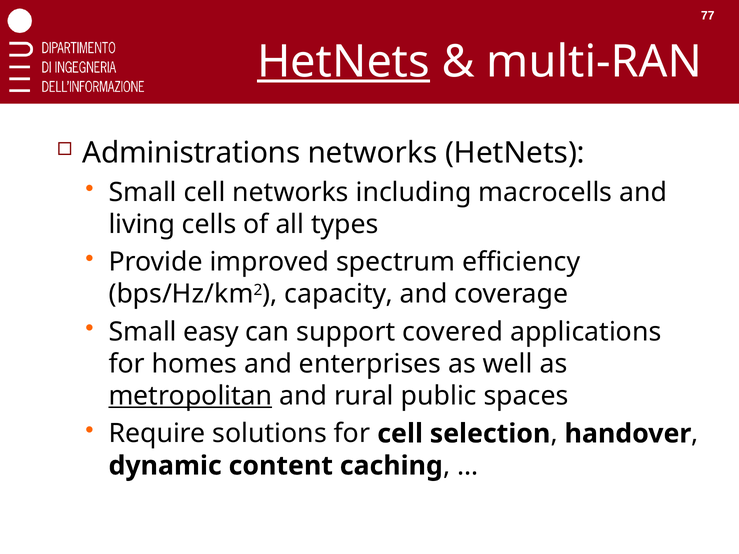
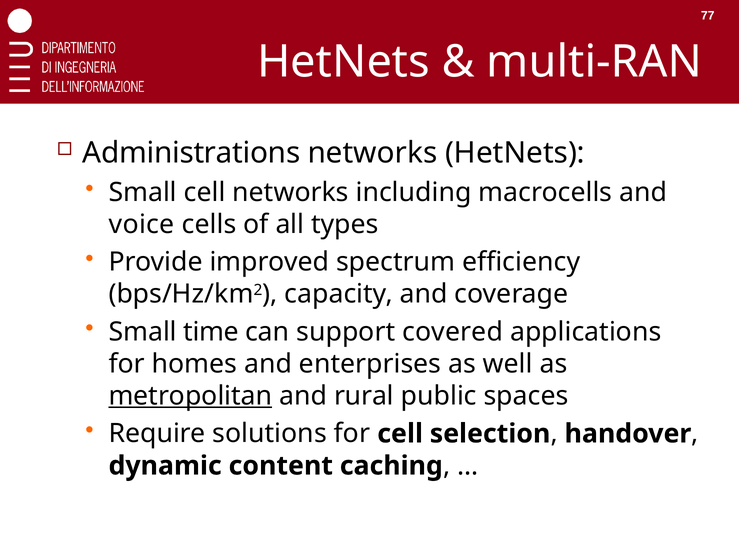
HetNets at (343, 62) underline: present -> none
living: living -> voice
easy: easy -> time
